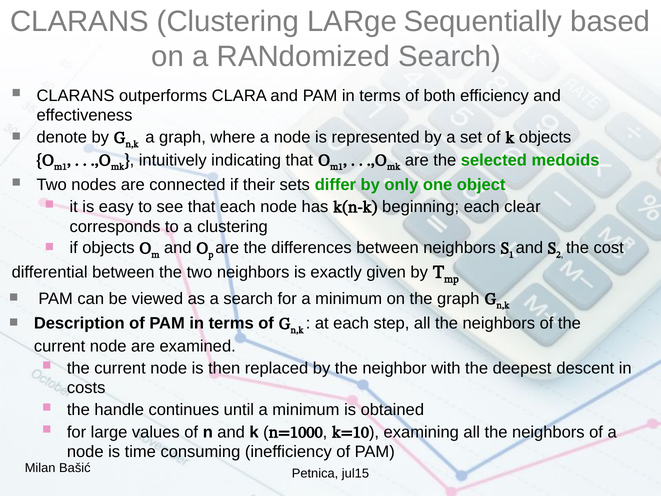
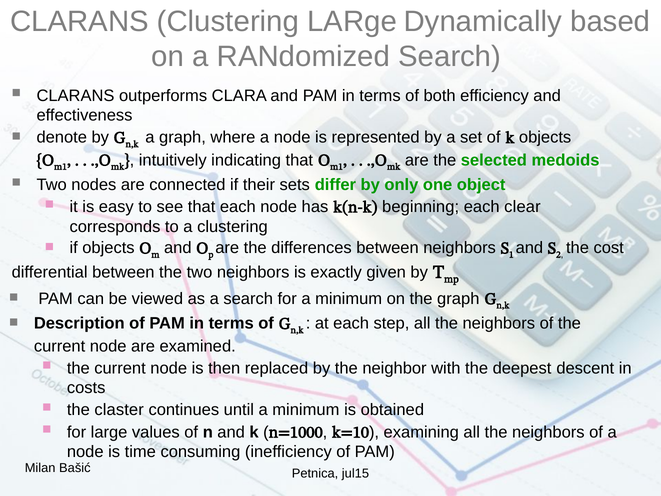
Sequentially: Sequentially -> Dynamically
handle: handle -> claster
